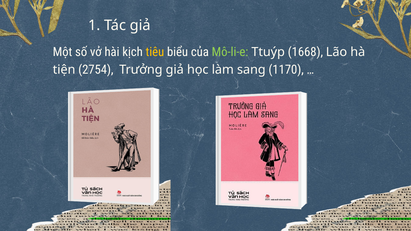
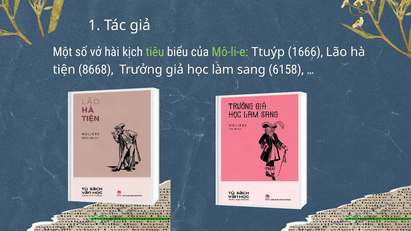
tiêu colour: yellow -> light green
1668: 1668 -> 1666
2754: 2754 -> 8668
1170: 1170 -> 6158
